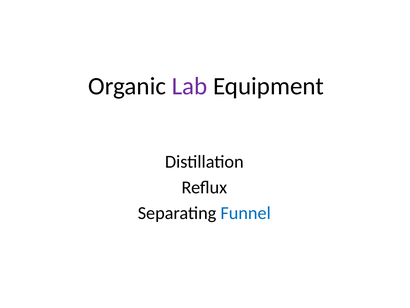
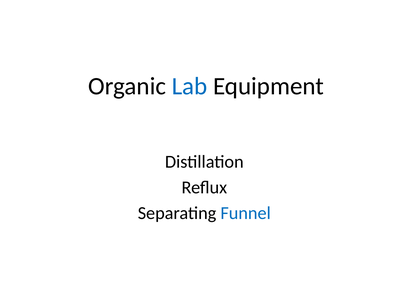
Lab colour: purple -> blue
